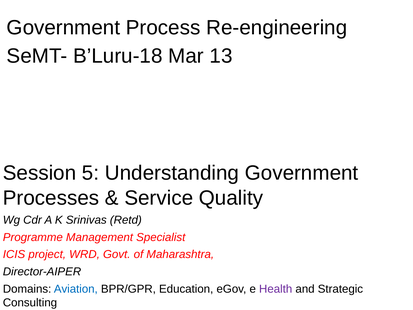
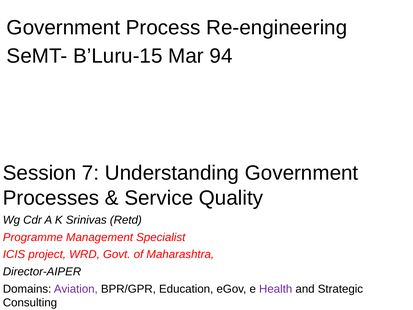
B’Luru-18: B’Luru-18 -> B’Luru-15
13: 13 -> 94
5: 5 -> 7
Aviation colour: blue -> purple
